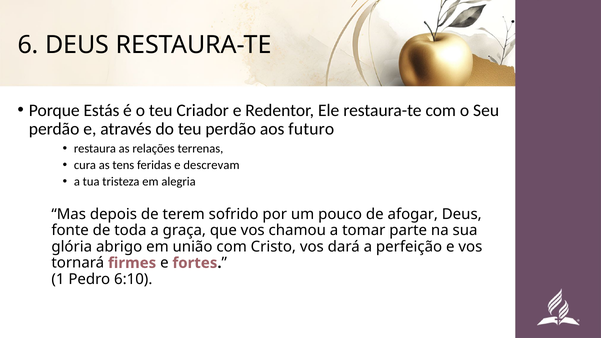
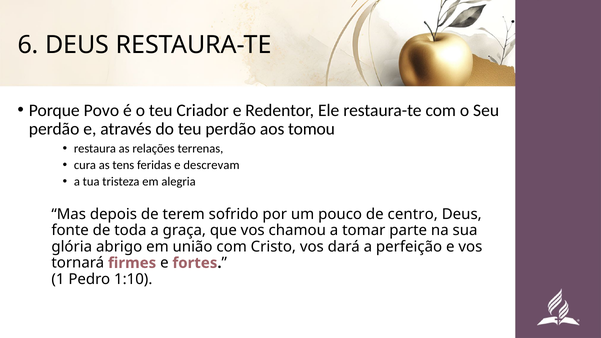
Estás: Estás -> Povo
futuro: futuro -> tomou
afogar: afogar -> centro
6:10: 6:10 -> 1:10
